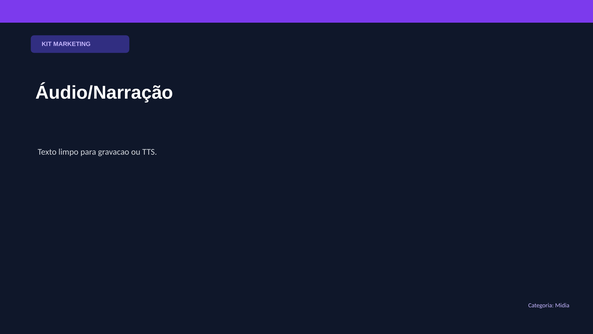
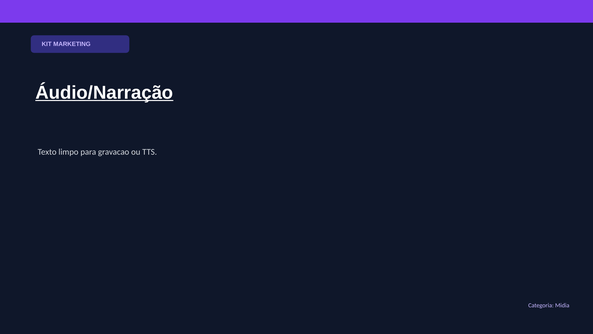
Áudio/Narração underline: none -> present
